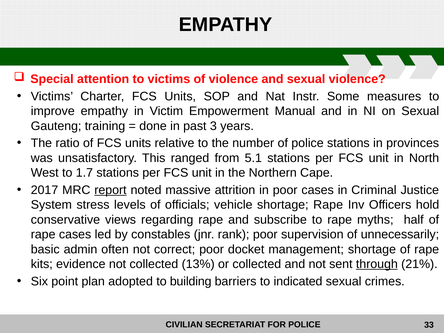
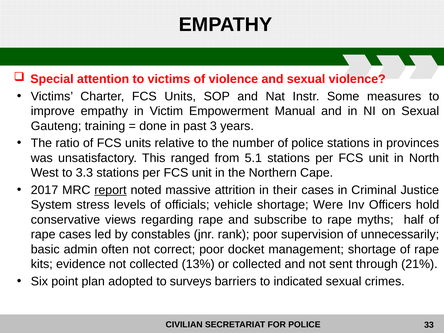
1.7: 1.7 -> 3.3
in poor: poor -> their
shortage Rape: Rape -> Were
through underline: present -> none
building: building -> surveys
